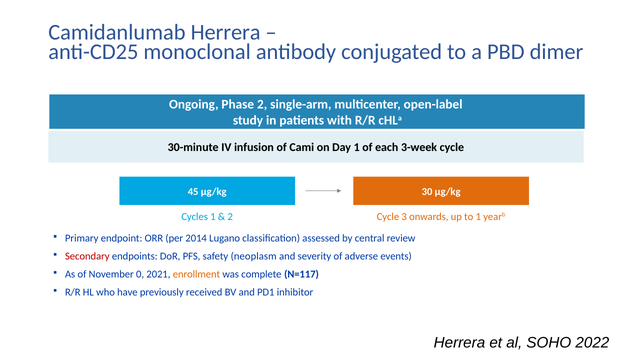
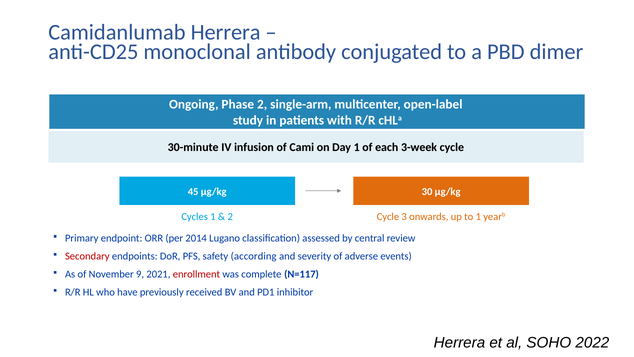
neoplasm: neoplasm -> according
0: 0 -> 9
enrollment colour: orange -> red
